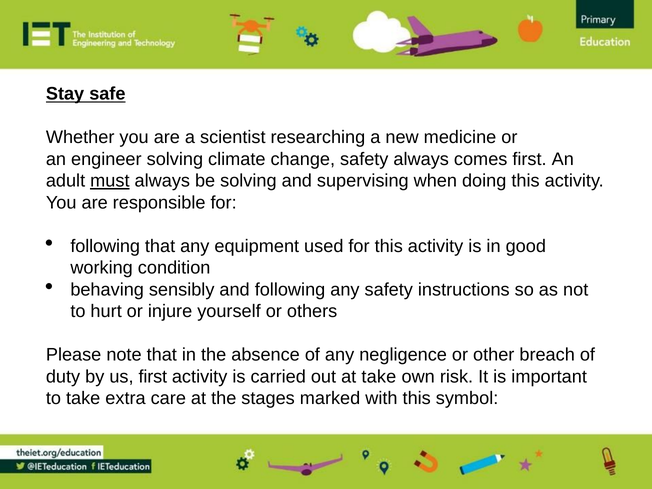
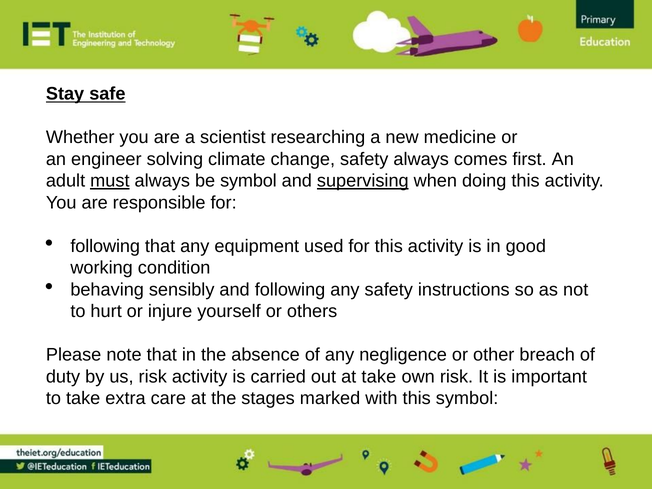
be solving: solving -> symbol
supervising underline: none -> present
us first: first -> risk
